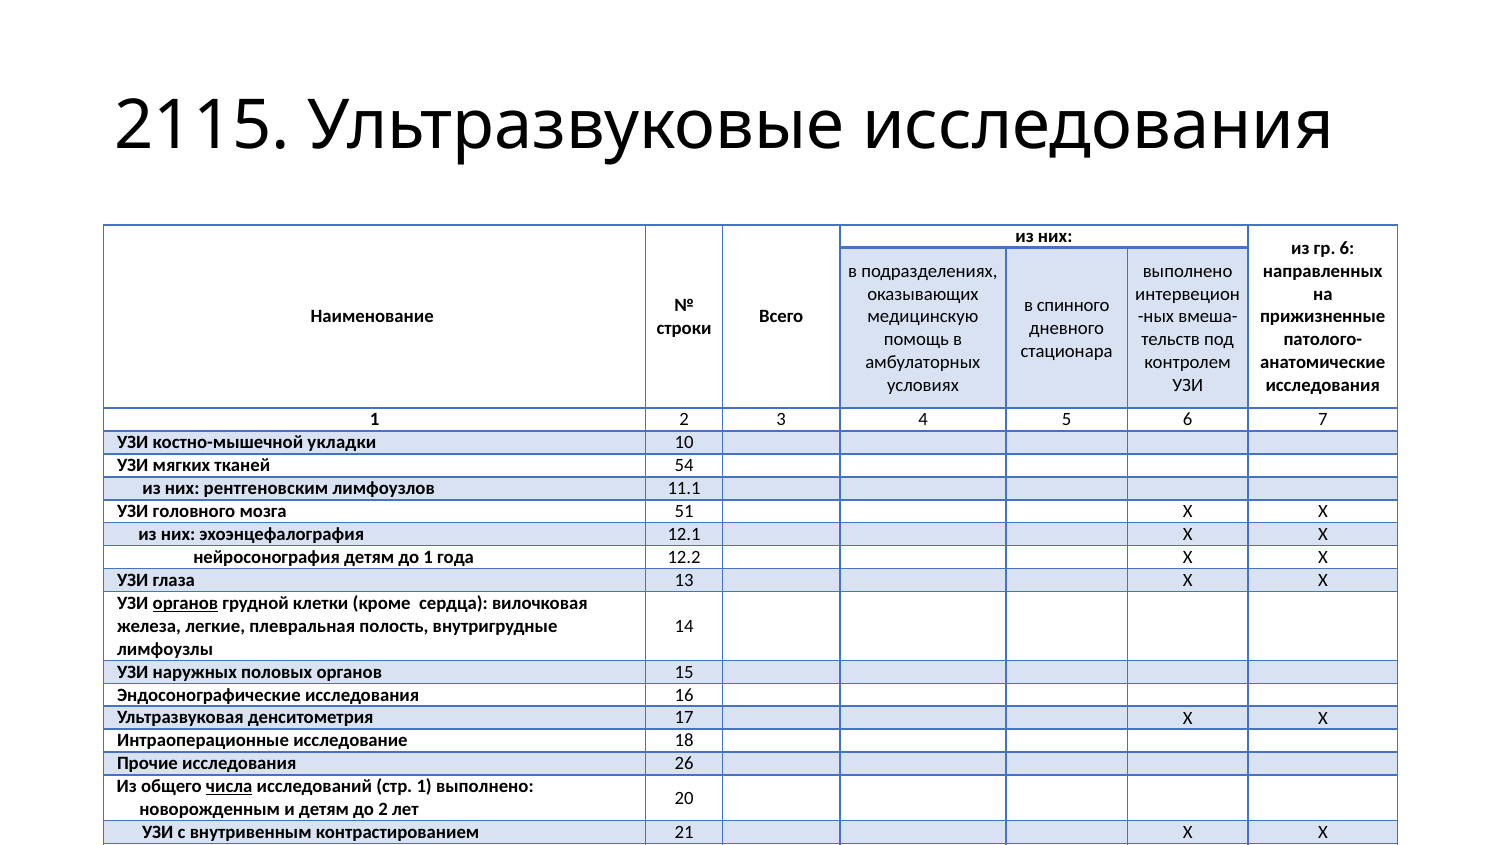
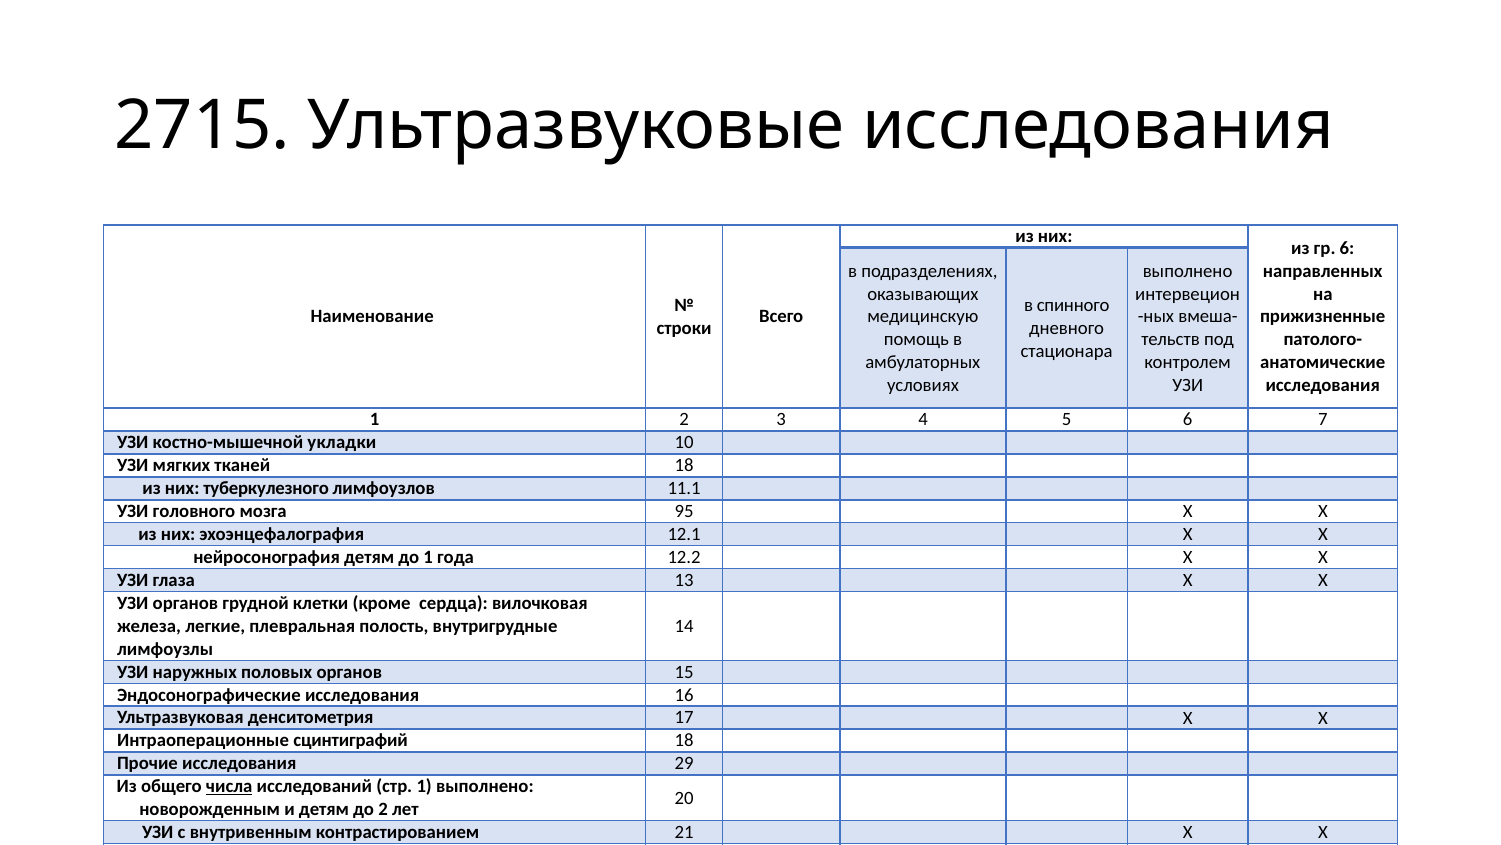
2115: 2115 -> 2715
тканей 54: 54 -> 18
рентгеновским: рентгеновским -> туберкулезного
51: 51 -> 95
органов at (185, 603) underline: present -> none
исследование: исследование -> сцинтиграфий
26: 26 -> 29
